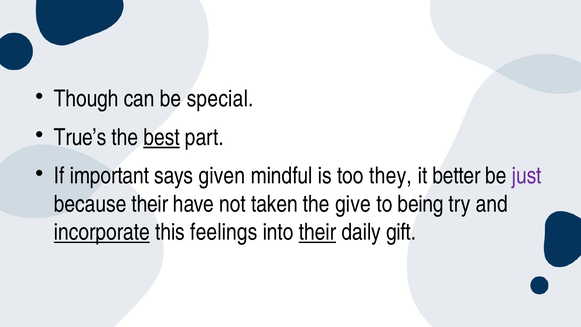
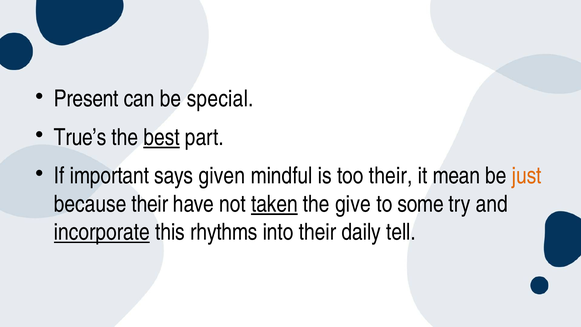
Though: Though -> Present
too they: they -> their
better: better -> mean
just colour: purple -> orange
taken underline: none -> present
being: being -> some
feelings: feelings -> rhythms
their at (317, 232) underline: present -> none
gift: gift -> tell
